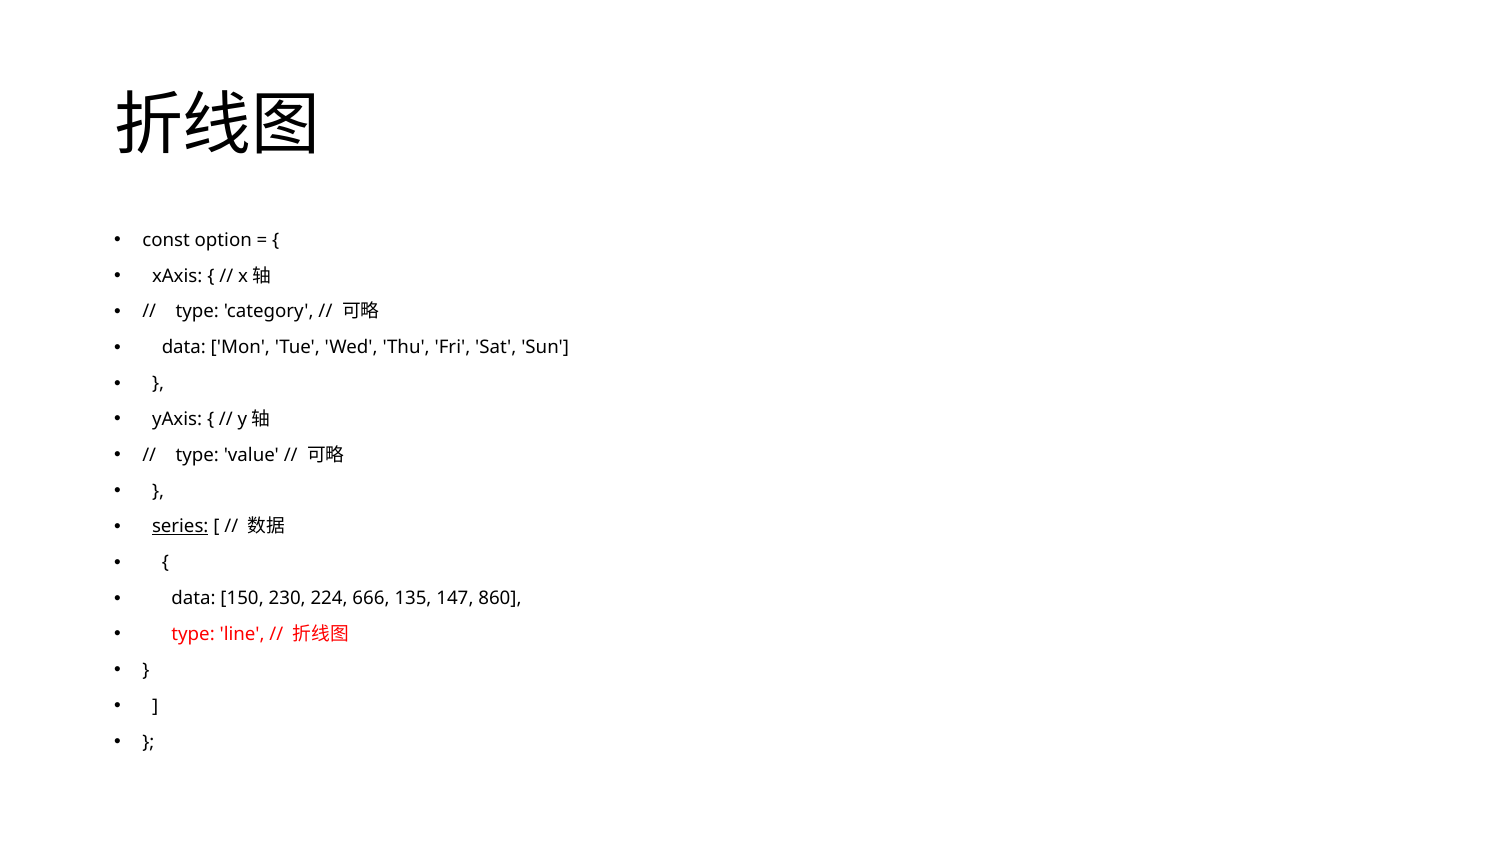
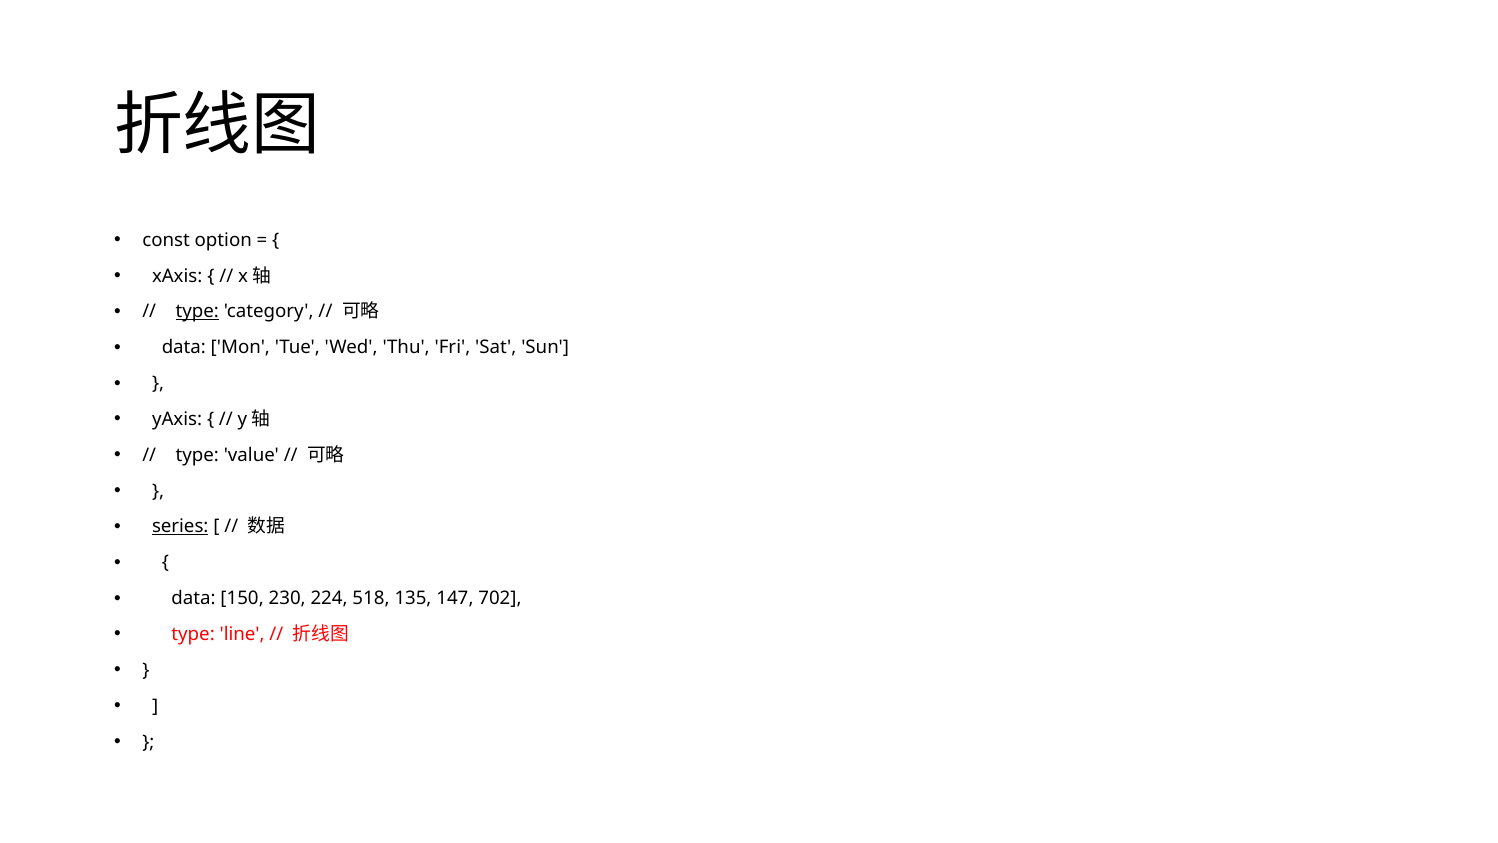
type at (197, 312) underline: none -> present
666: 666 -> 518
860: 860 -> 702
